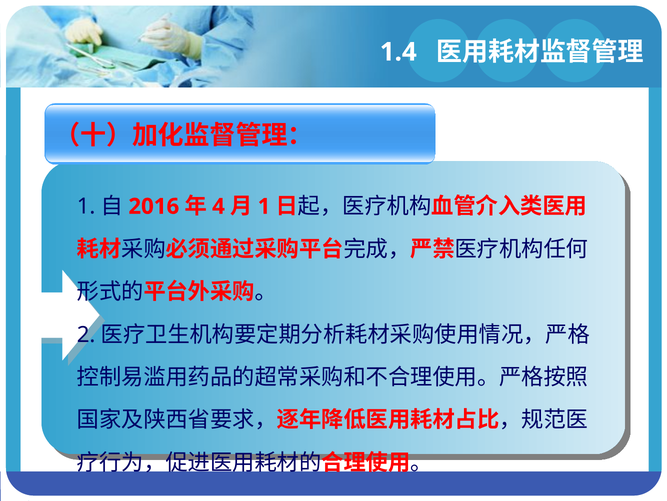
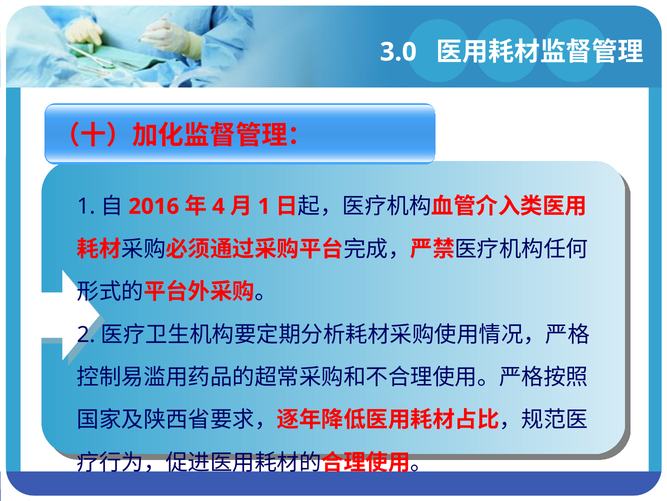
1.4: 1.4 -> 3.0
